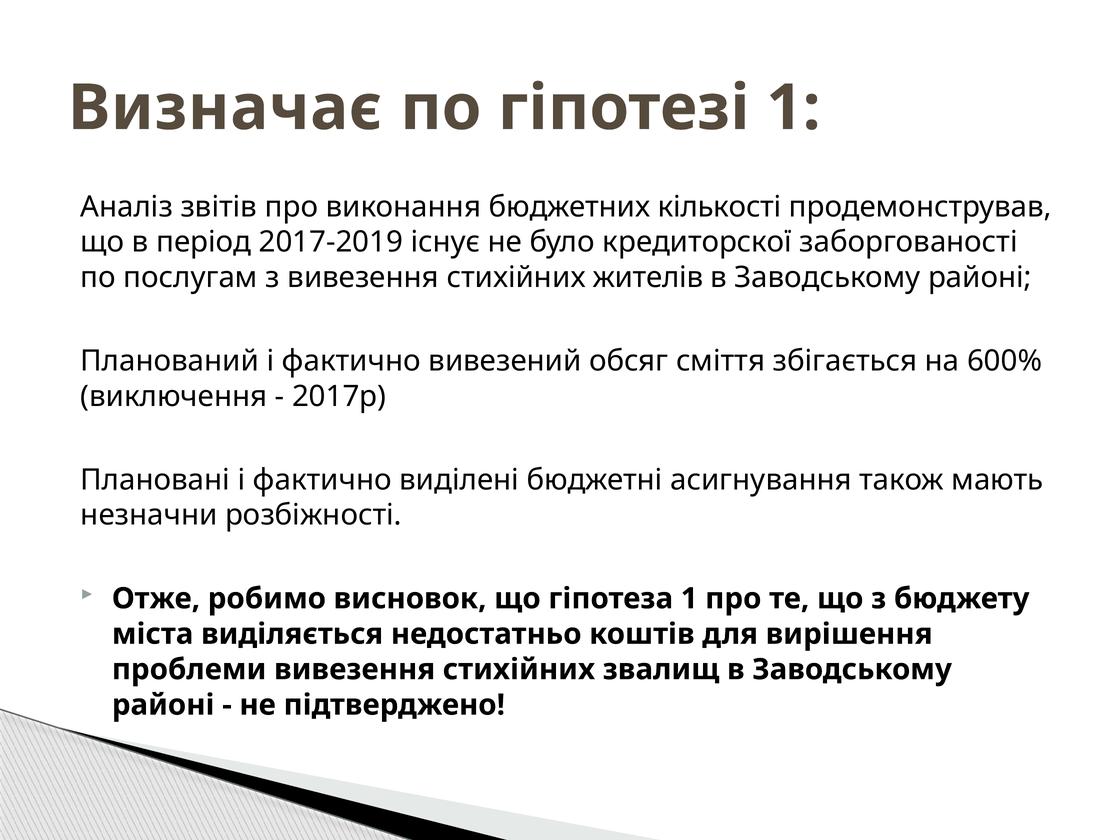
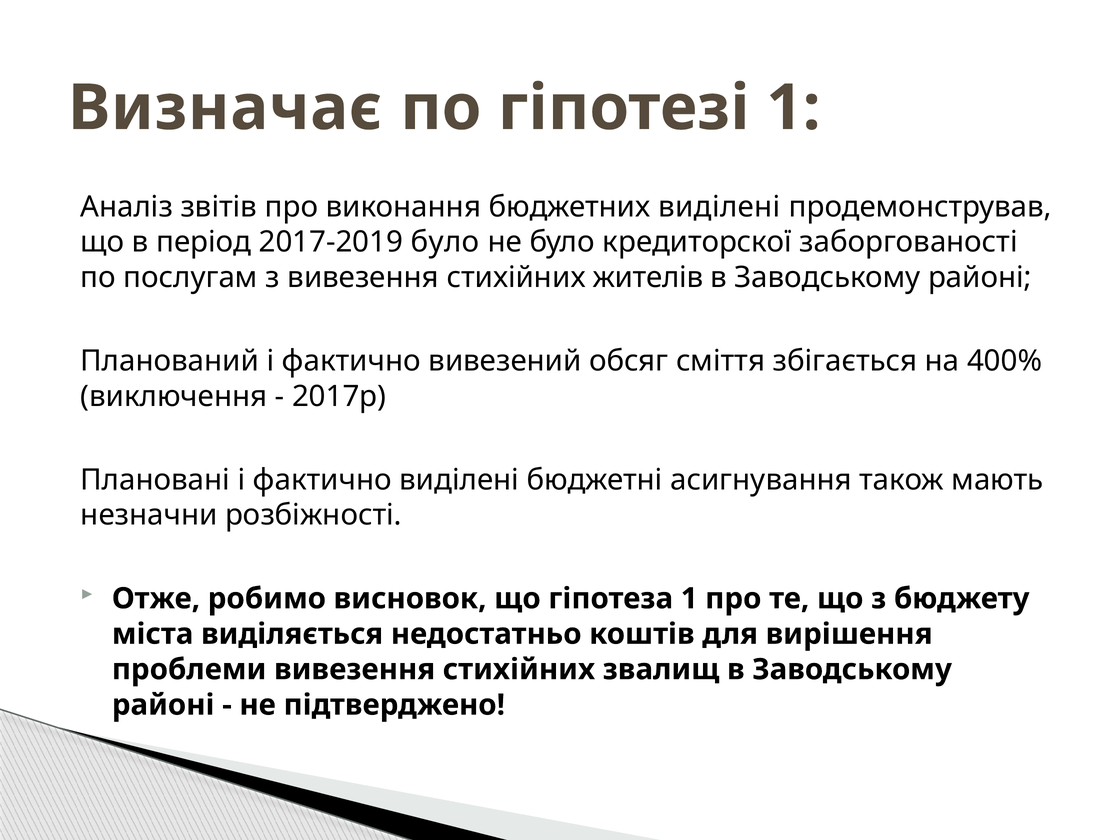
бюджетних кількості: кількості -> виділені
2017-2019 існує: існує -> було
600%: 600% -> 400%
